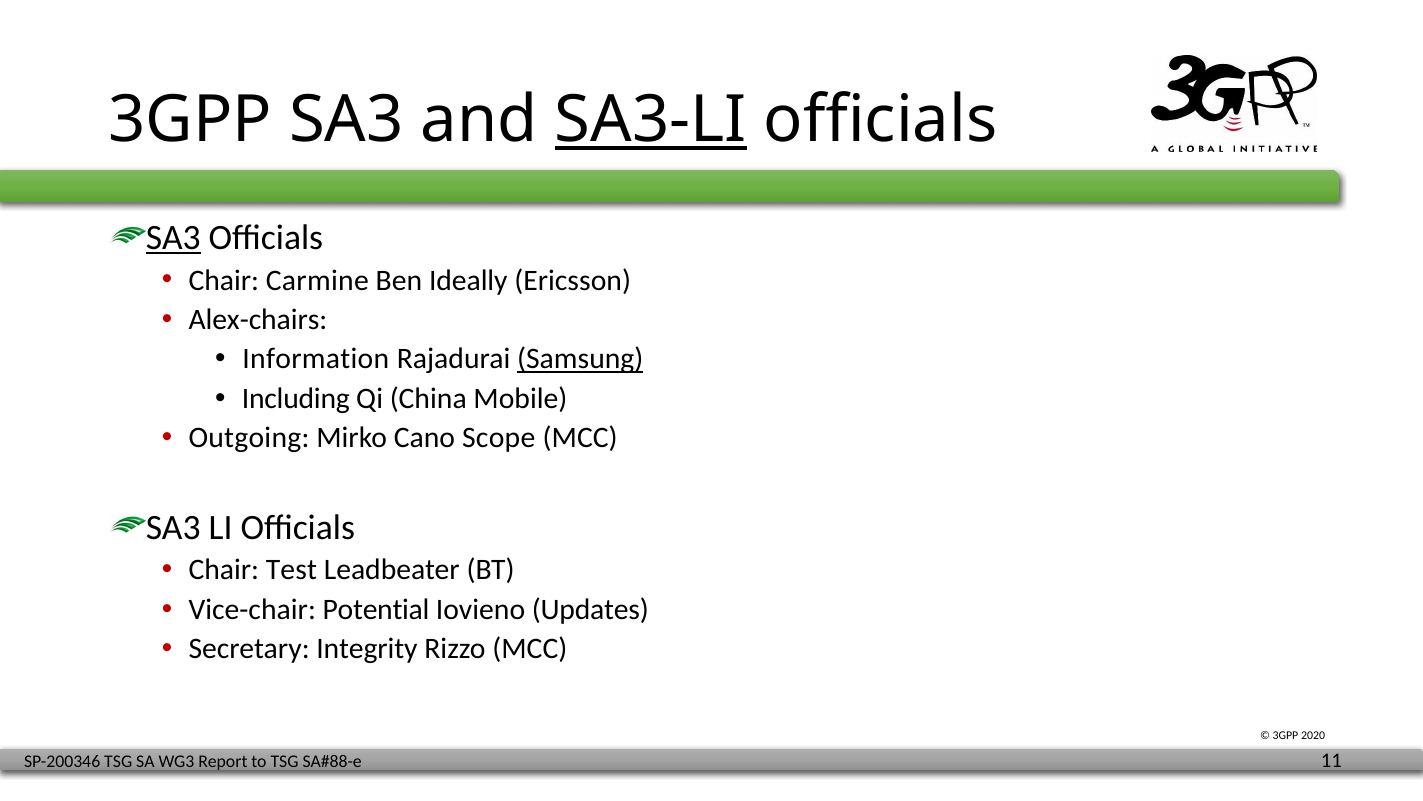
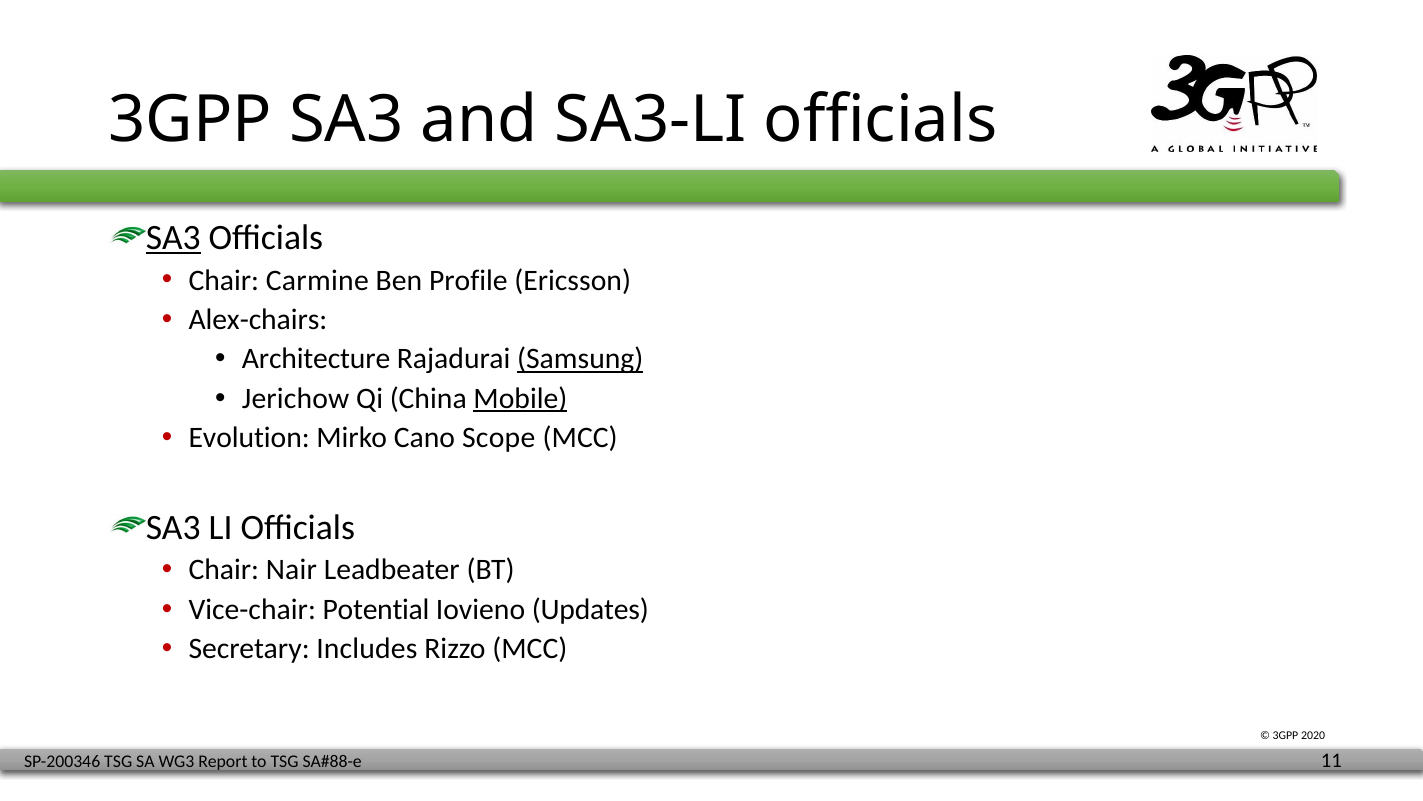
SA3-LI underline: present -> none
Ideally: Ideally -> Profile
Information: Information -> Architecture
Including: Including -> Jerichow
Mobile underline: none -> present
Outgoing: Outgoing -> Evolution
Test: Test -> Nair
Integrity: Integrity -> Includes
